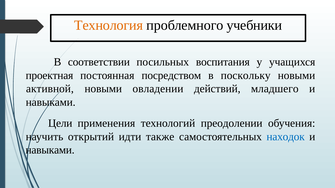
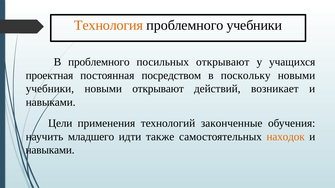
В соответствии: соответствии -> проблемного
посильных воспитания: воспитания -> открывают
активной at (50, 89): активной -> учебники
новыми овладении: овладении -> открывают
младшего: младшего -> возникает
преодолении: преодолении -> законченные
открытий: открытий -> младшего
находок colour: blue -> orange
